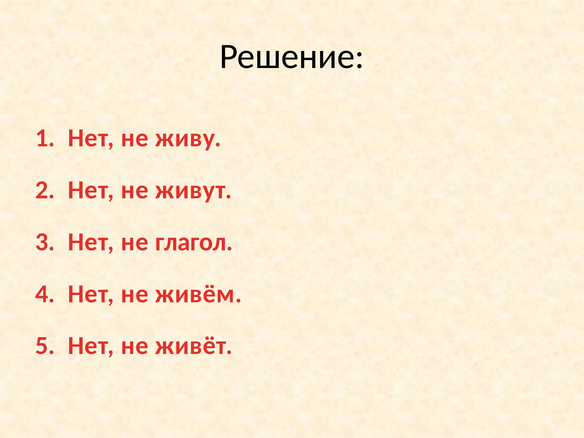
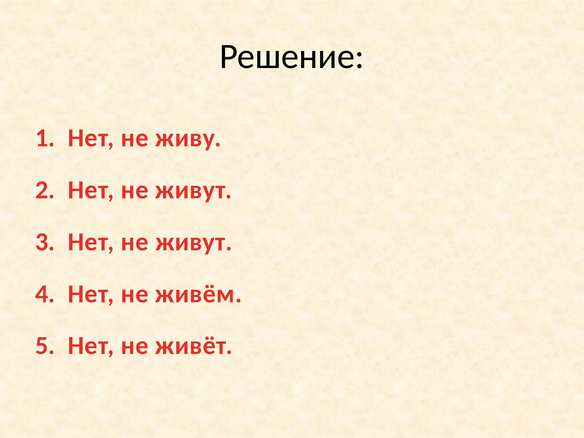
глагол at (194, 242): глагол -> живут
